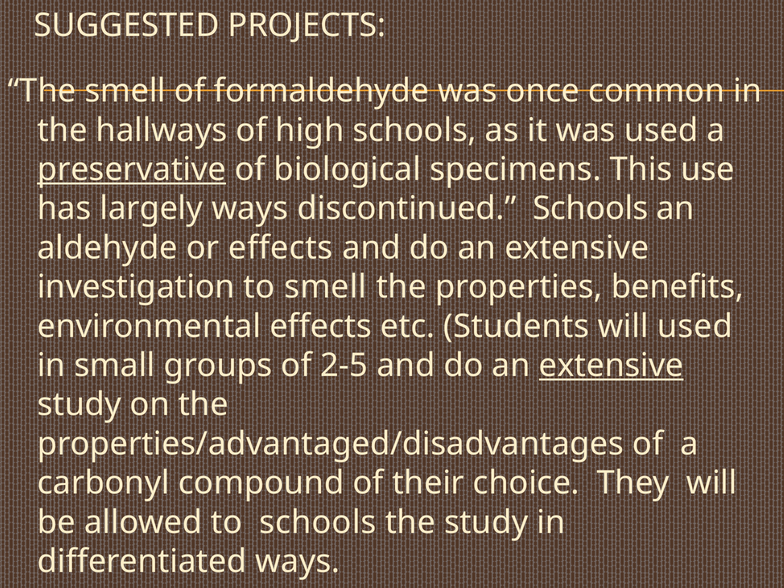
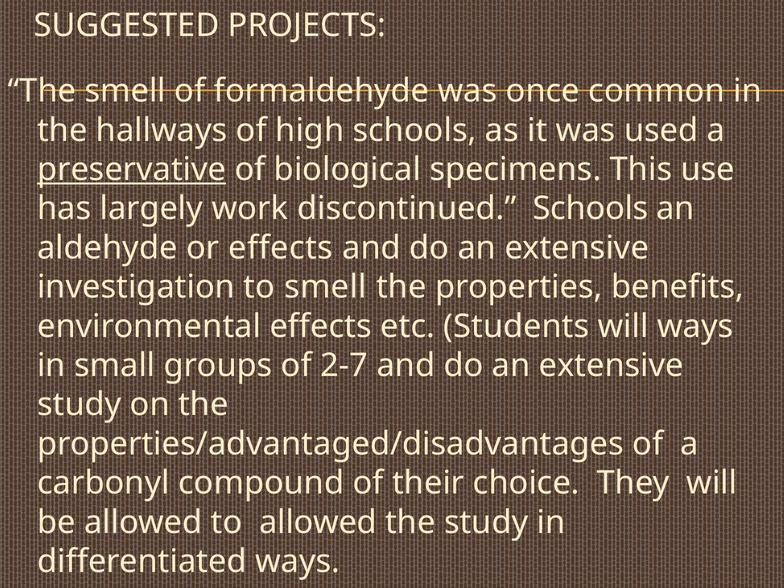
largely ways: ways -> work
will used: used -> ways
2-5: 2-5 -> 2-7
extensive at (611, 365) underline: present -> none
to schools: schools -> allowed
